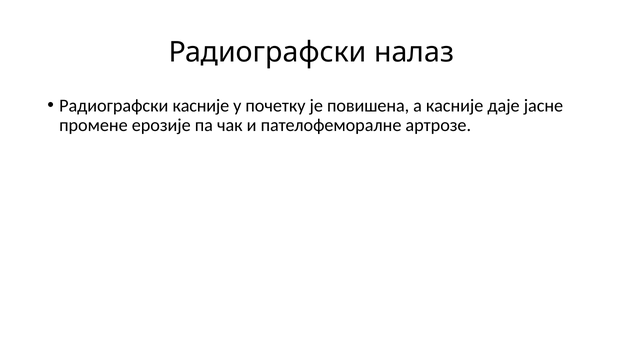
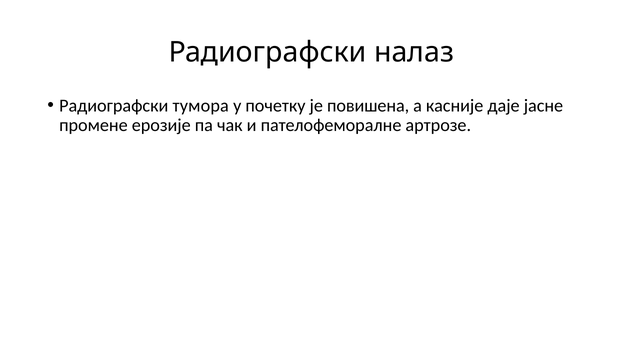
Радиографски касније: касније -> тумора
